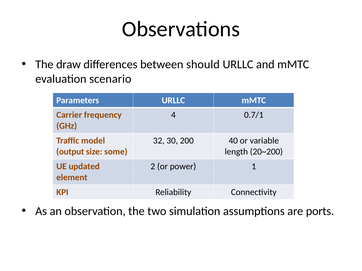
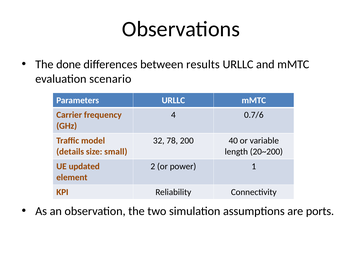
draw: draw -> done
should: should -> results
0.7/1: 0.7/1 -> 0.7/6
30: 30 -> 78
output: output -> details
some: some -> small
